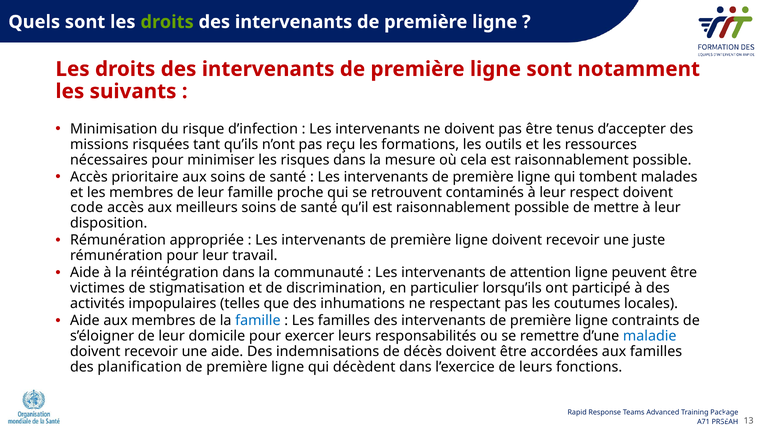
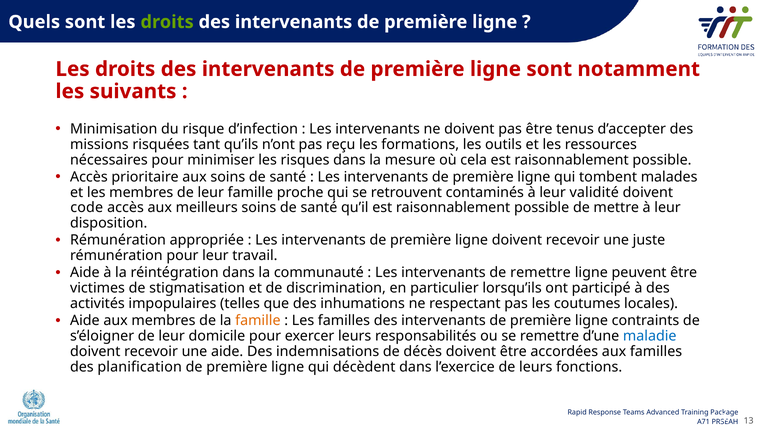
respect: respect -> validité
de attention: attention -> remettre
famille at (258, 320) colour: blue -> orange
